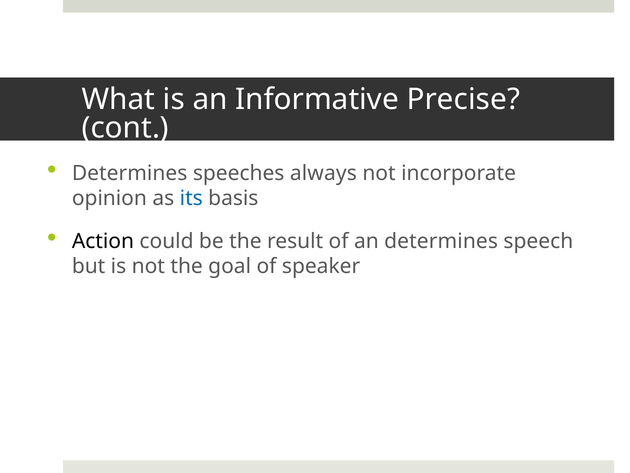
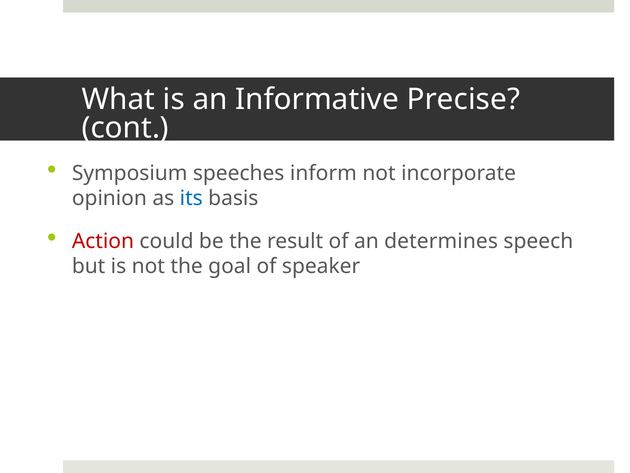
Determines at (130, 173): Determines -> Symposium
always: always -> inform
Action colour: black -> red
